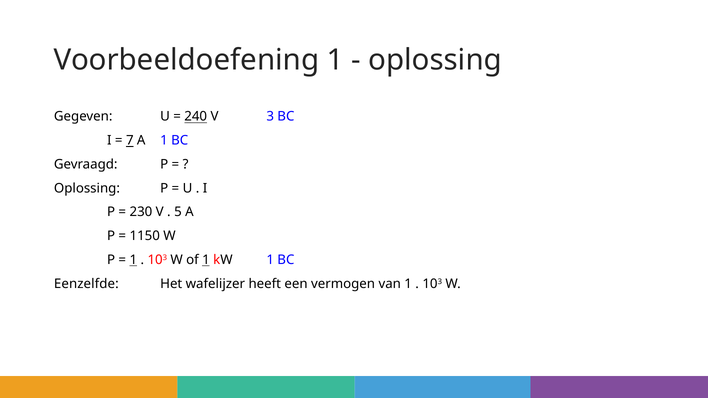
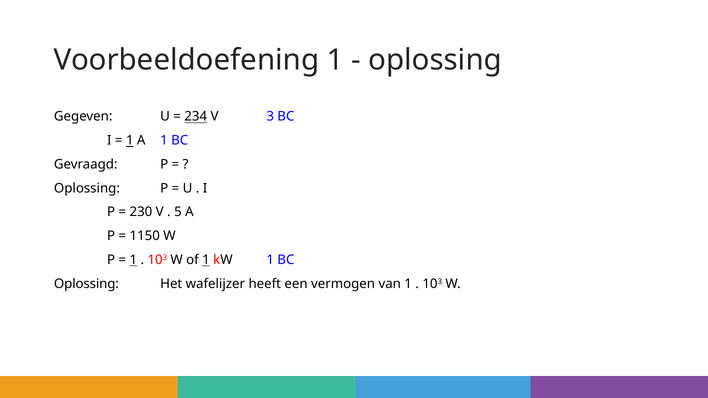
240: 240 -> 234
7 at (130, 141): 7 -> 1
Eenzelfde at (86, 284): Eenzelfde -> Oplossing
